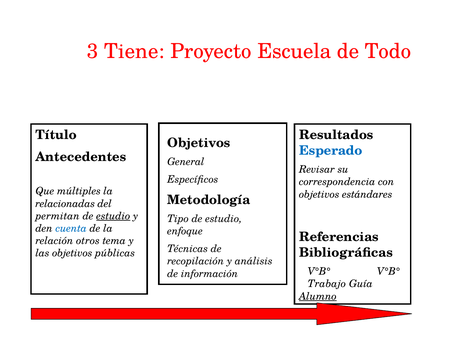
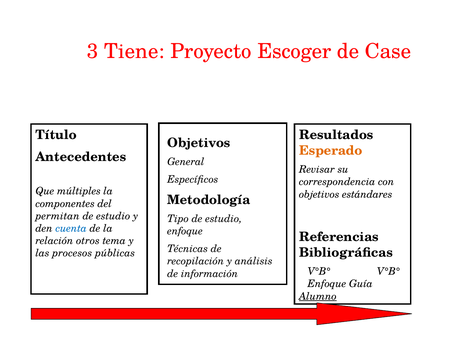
Escuela: Escuela -> Escoger
Todo: Todo -> Case
Esperado colour: blue -> orange
relacionadas: relacionadas -> componentes
estudio at (113, 216) underline: present -> none
las objetivos: objetivos -> procesos
Trabajo at (327, 284): Trabajo -> Enfoque
